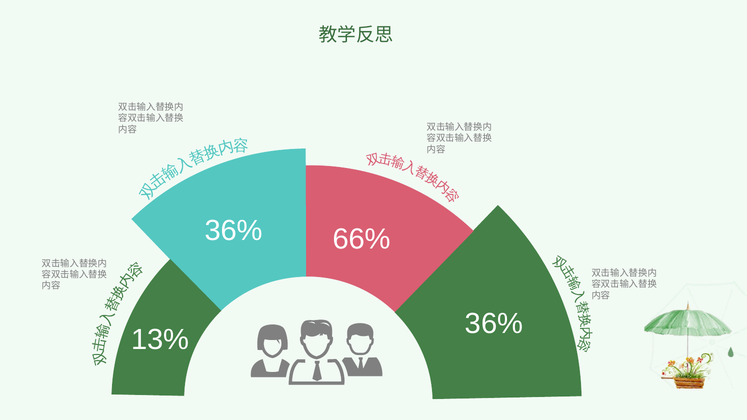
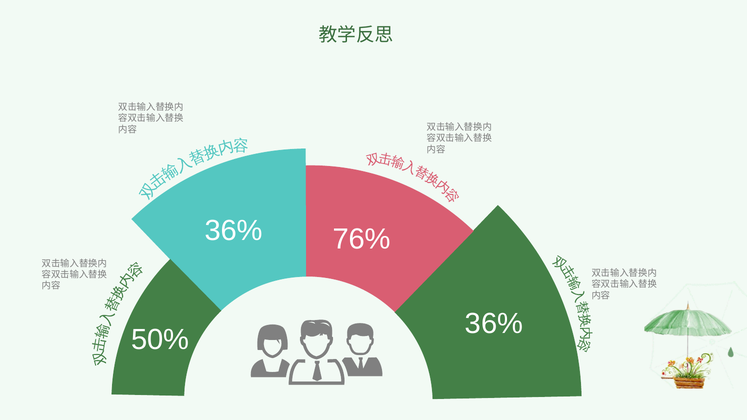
66%: 66% -> 76%
13%: 13% -> 50%
